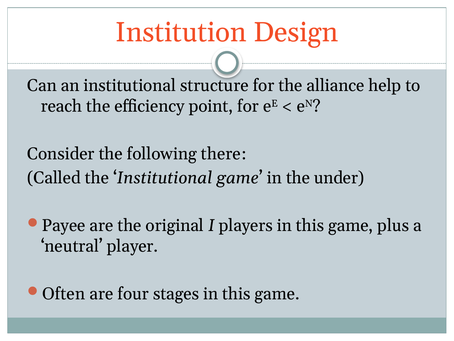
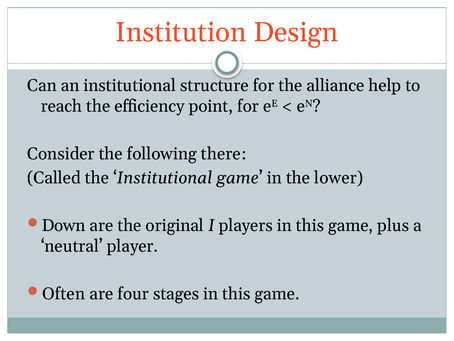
under: under -> lower
Payee: Payee -> Down
